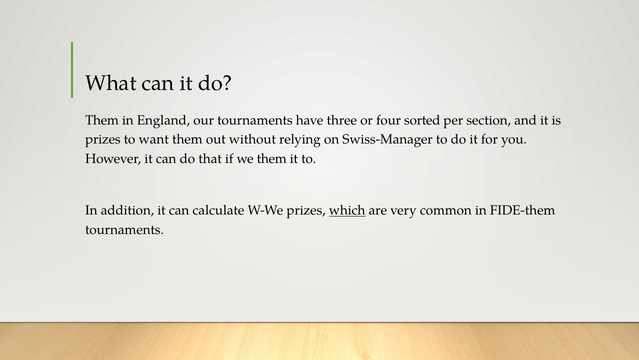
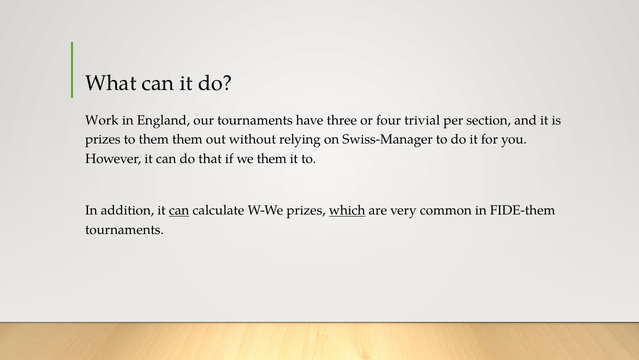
Them at (102, 120): Them -> Work
sorted: sorted -> trivial
to want: want -> them
can at (179, 210) underline: none -> present
